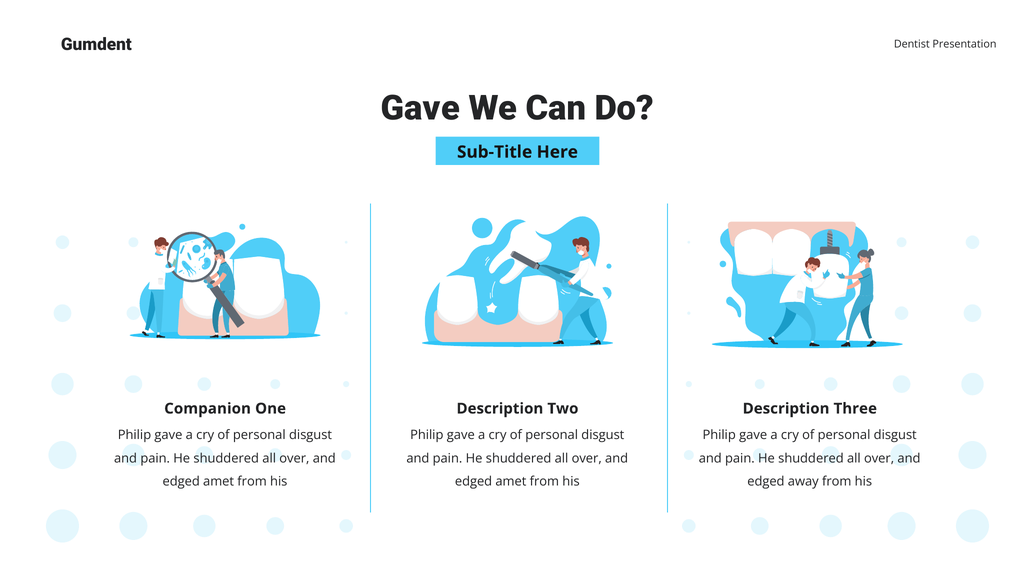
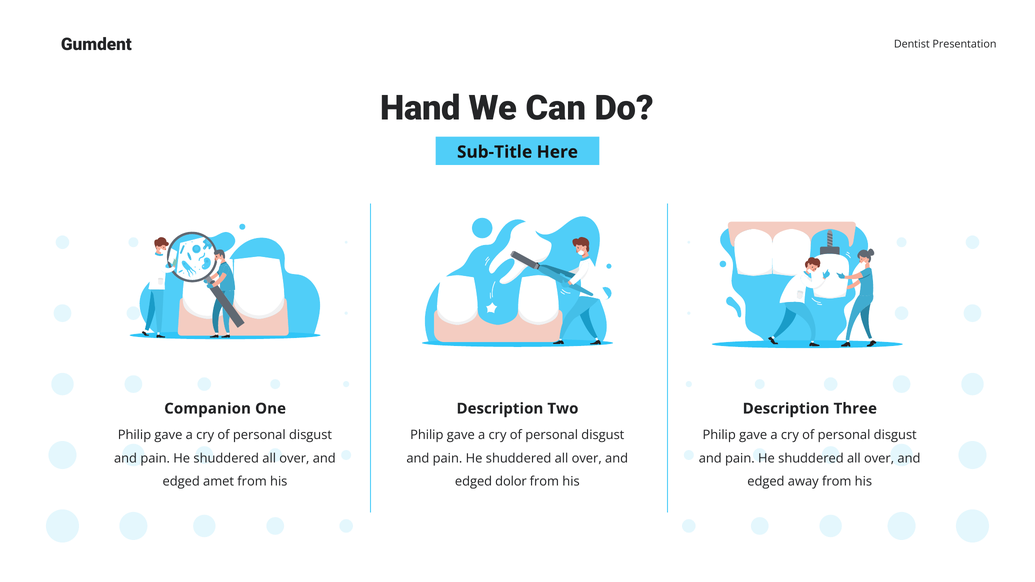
Gave at (420, 109): Gave -> Hand
amet at (511, 482): amet -> dolor
